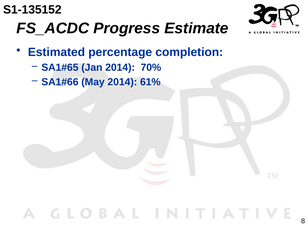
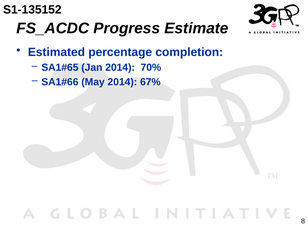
61%: 61% -> 67%
